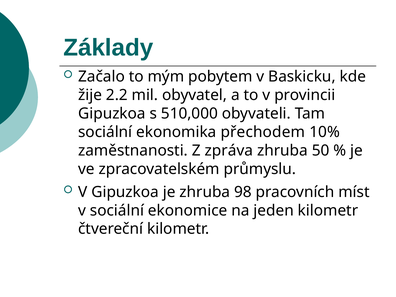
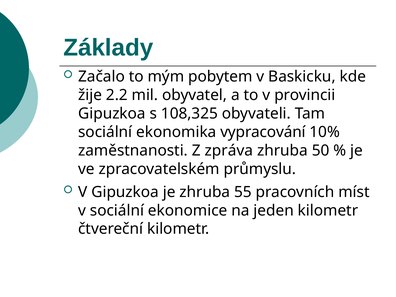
510,000: 510,000 -> 108,325
přechodem: přechodem -> vypracování
98: 98 -> 55
